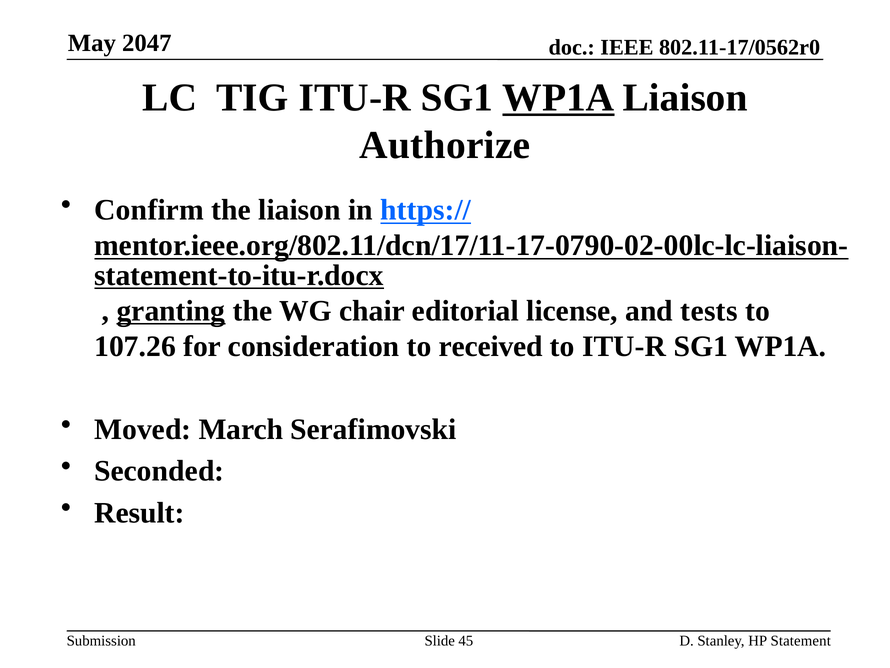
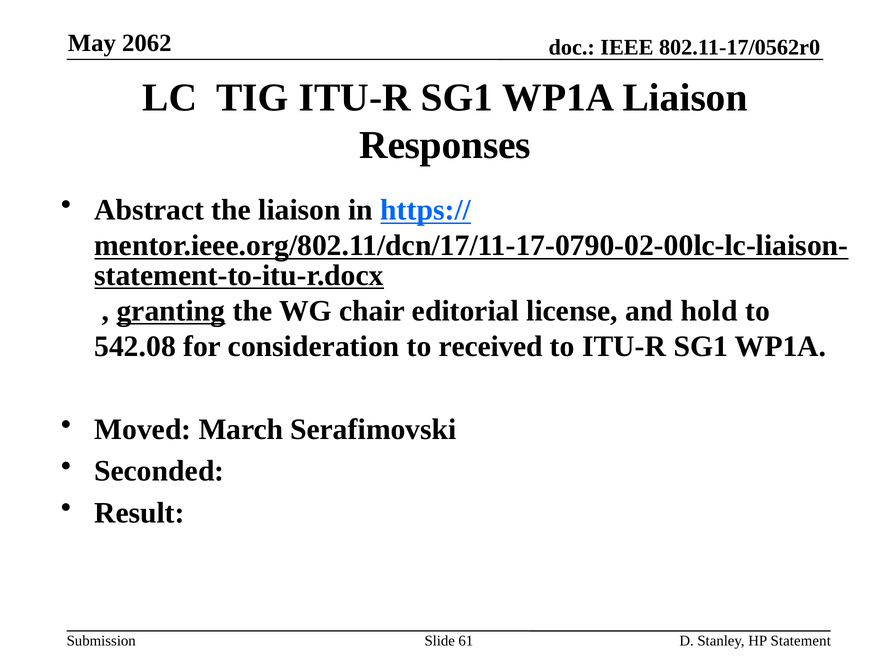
2047: 2047 -> 2062
WP1A at (558, 98) underline: present -> none
Authorize: Authorize -> Responses
Confirm: Confirm -> Abstract
tests: tests -> hold
107.26: 107.26 -> 542.08
45: 45 -> 61
